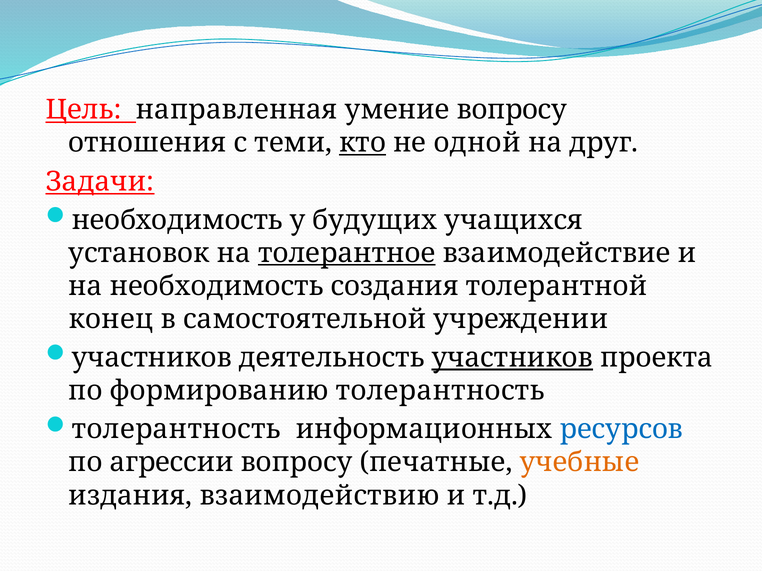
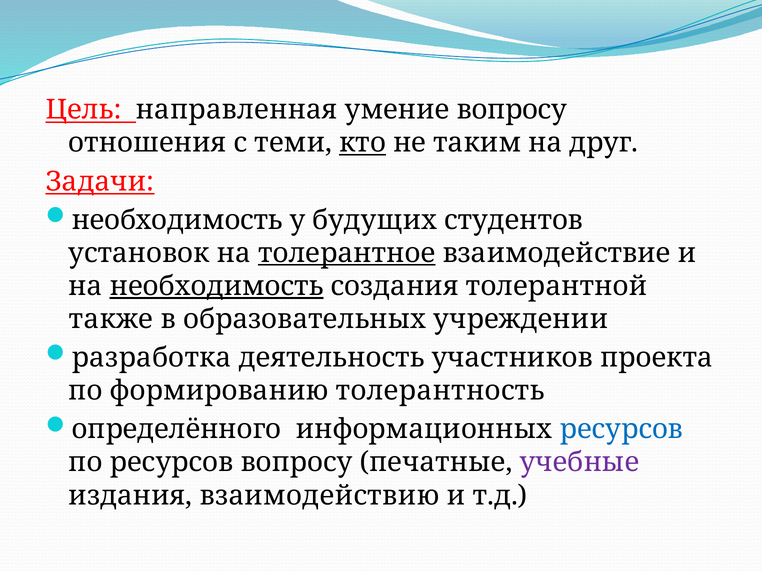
одной: одной -> таким
учащихся: учащихся -> студентов
необходимость at (217, 286) underline: none -> present
конец: конец -> также
самостоятельной: самостоятельной -> образовательных
участников at (152, 358): участников -> разработка
участников at (512, 358) underline: present -> none
толерантность at (176, 430): толерантность -> определённого
по агрессии: агрессии -> ресурсов
учебные colour: orange -> purple
